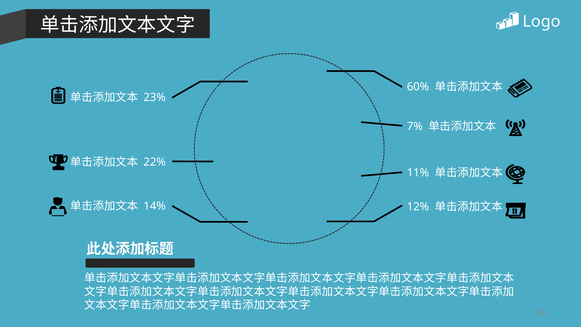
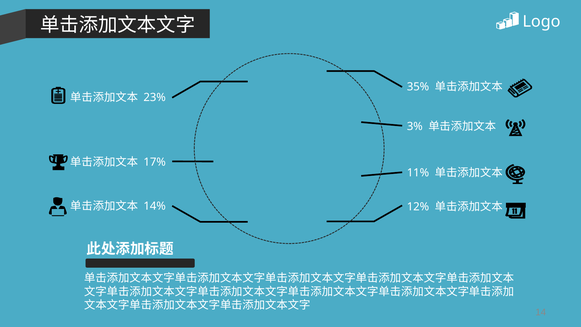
60%: 60% -> 35%
7%: 7% -> 3%
22%: 22% -> 17%
